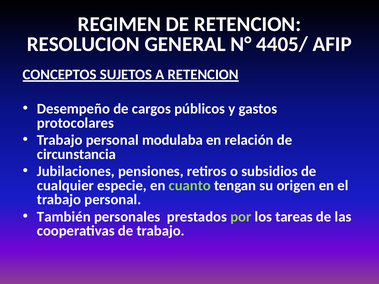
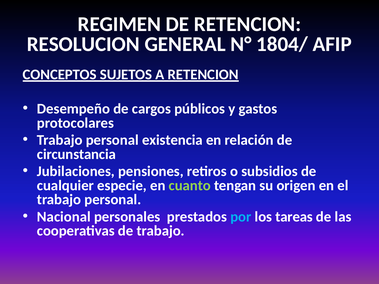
4405/: 4405/ -> 1804/
modulaba: modulaba -> existencia
También: También -> Nacional
por colour: light green -> light blue
